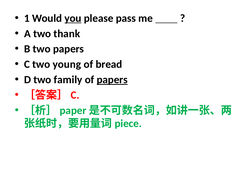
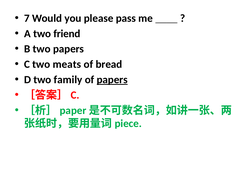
1: 1 -> 7
you underline: present -> none
thank: thank -> friend
young: young -> meats
